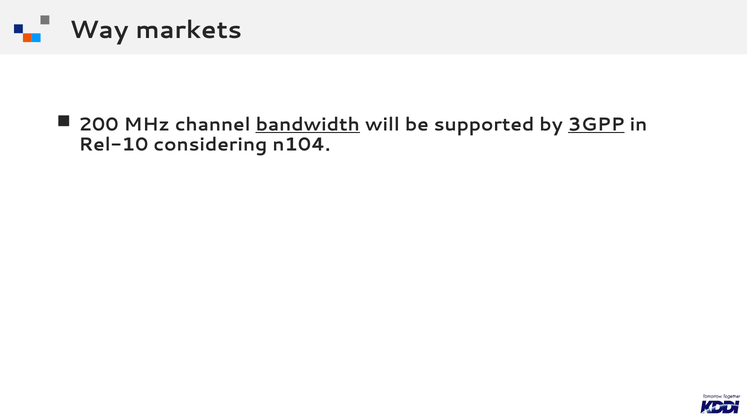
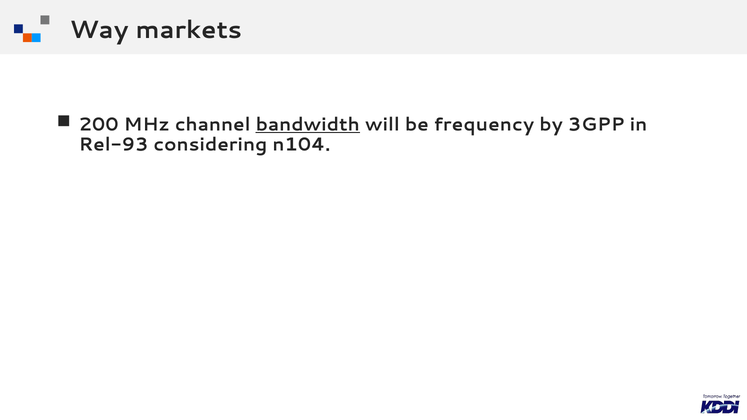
supported: supported -> frequency
3GPP underline: present -> none
Rel-10: Rel-10 -> Rel-93
